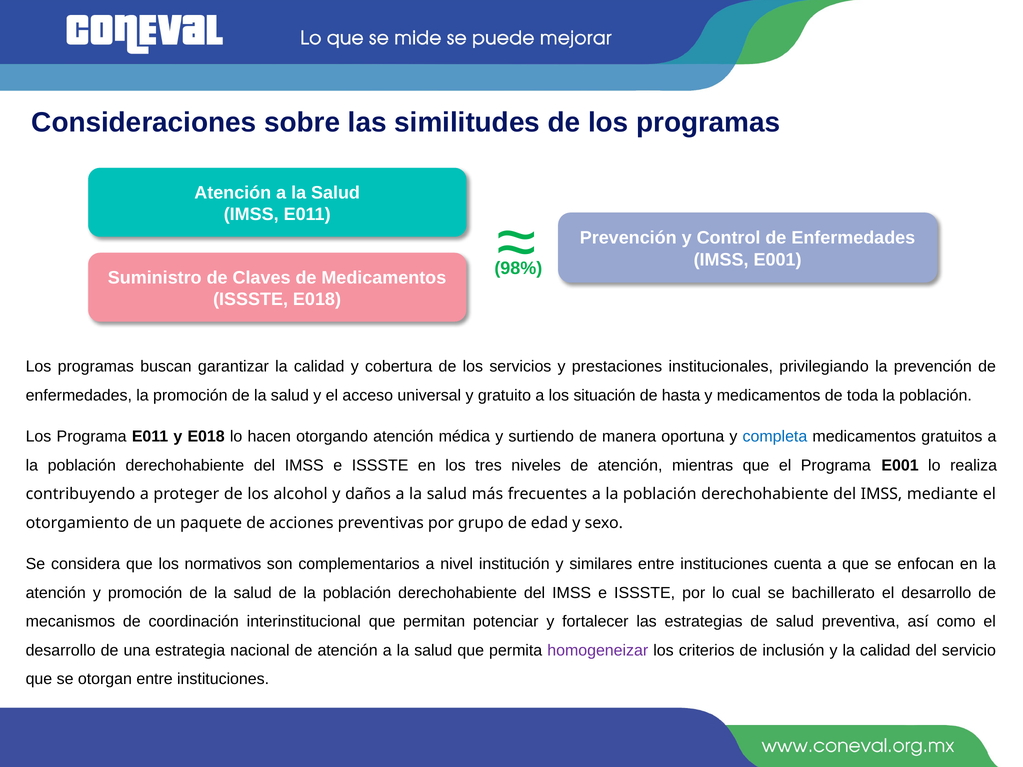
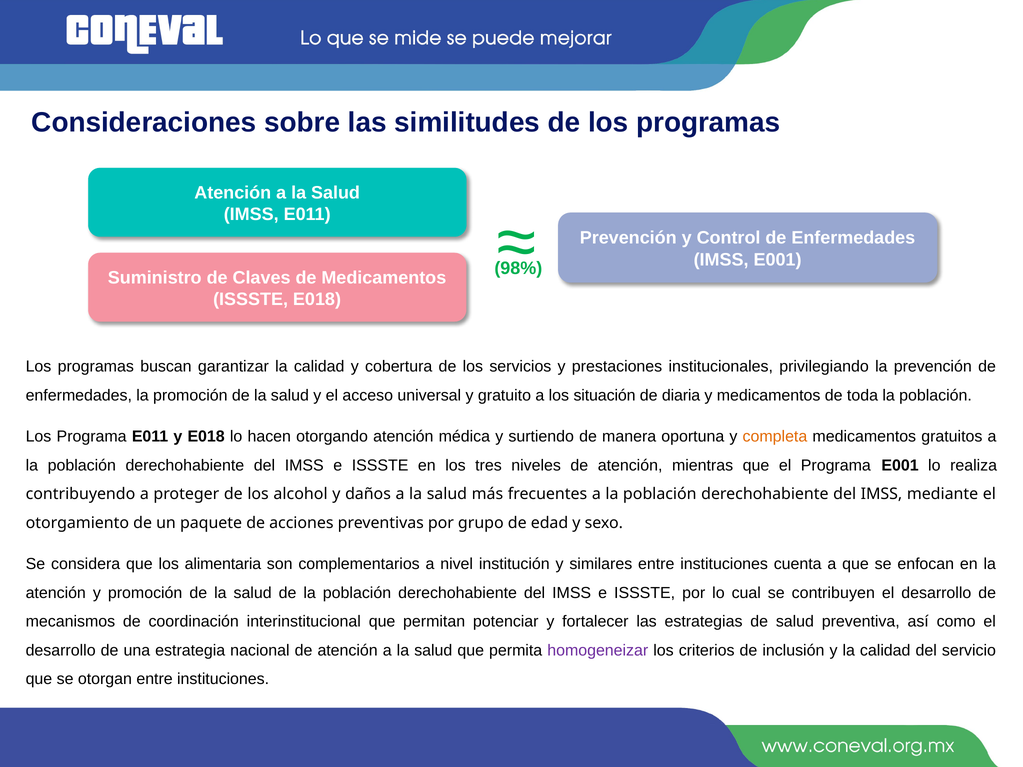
hasta: hasta -> diaria
completa colour: blue -> orange
normativos: normativos -> alimentaria
bachillerato: bachillerato -> contribuyen
